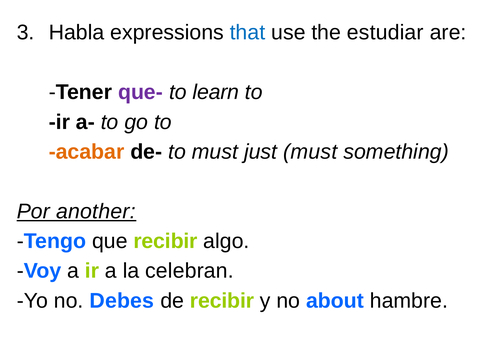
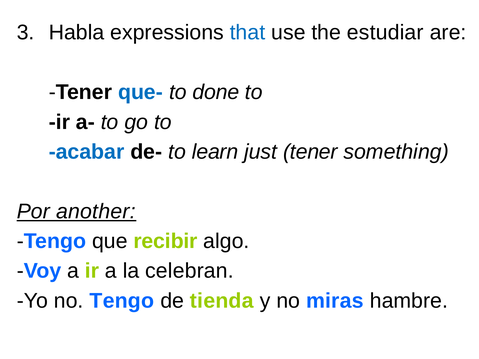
que- colour: purple -> blue
learn: learn -> done
acabar colour: orange -> blue
to must: must -> learn
just must: must -> tener
no Debes: Debes -> Tengo
de recibir: recibir -> tienda
about: about -> miras
